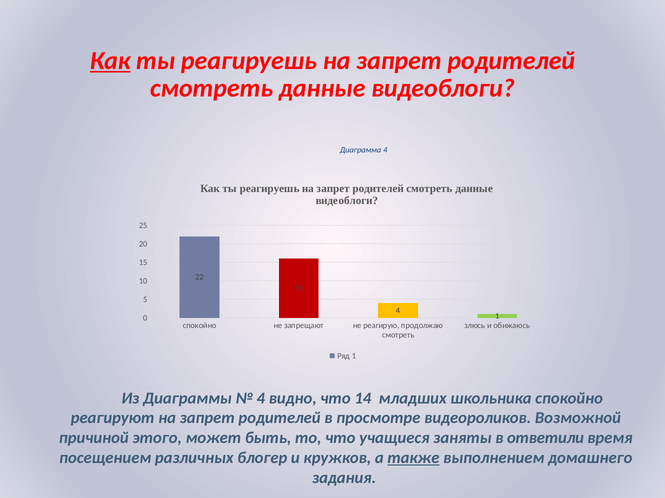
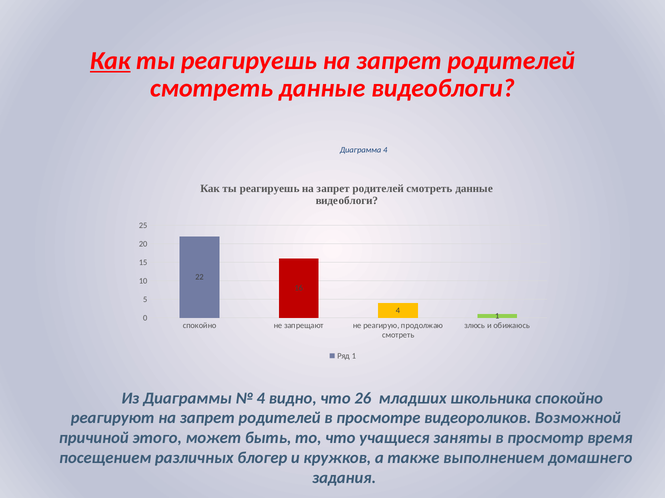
14: 14 -> 26
ответили: ответили -> просмотр
также underline: present -> none
